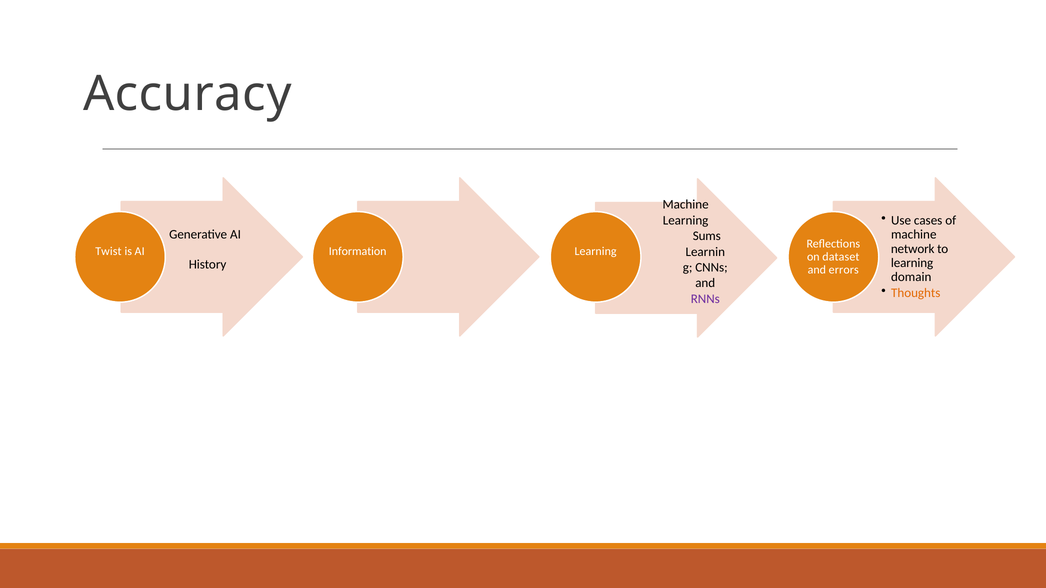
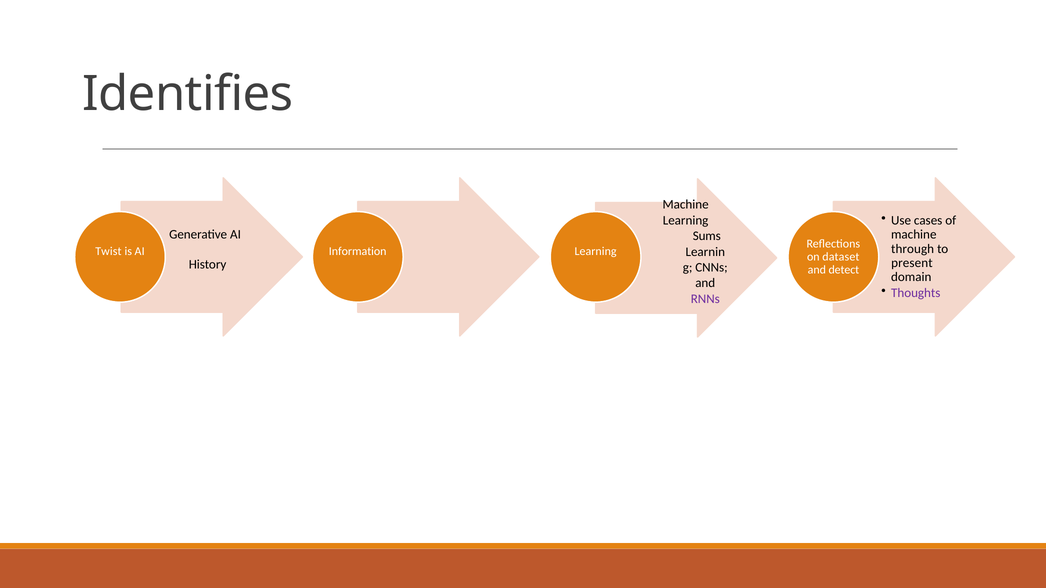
Accuracy: Accuracy -> Identifies
network: network -> through
learning at (912, 263): learning -> present
errors: errors -> detect
Thoughts colour: orange -> purple
